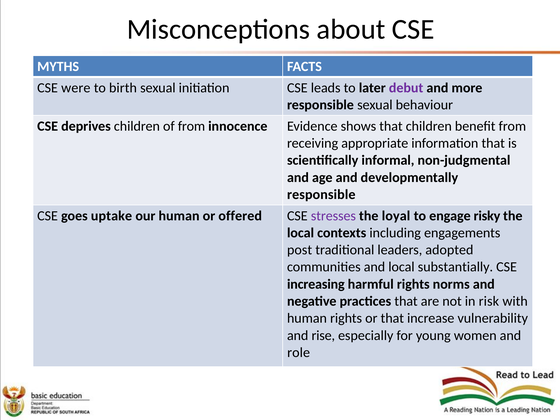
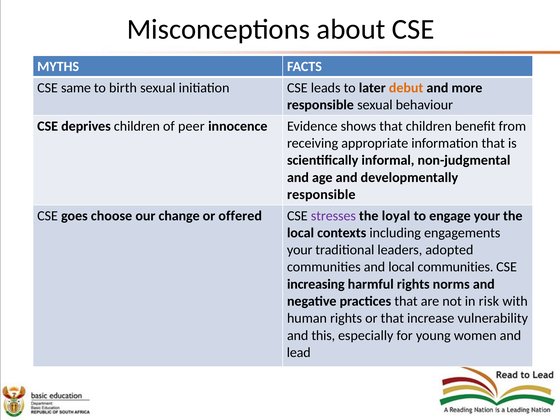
were: were -> same
debut colour: purple -> orange
of from: from -> peer
uptake: uptake -> choose
our human: human -> change
engage risky: risky -> your
post at (300, 250): post -> your
local substantially: substantially -> communities
rise: rise -> this
role: role -> lead
